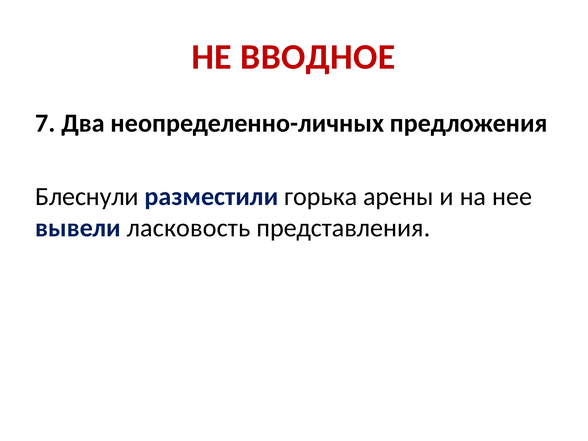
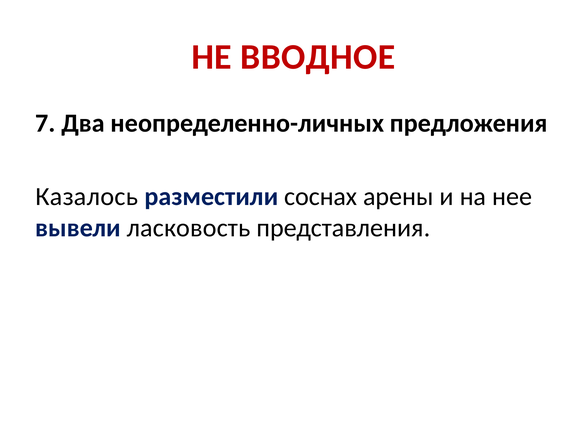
Блеснули: Блеснули -> Казалось
горька: горька -> соснах
